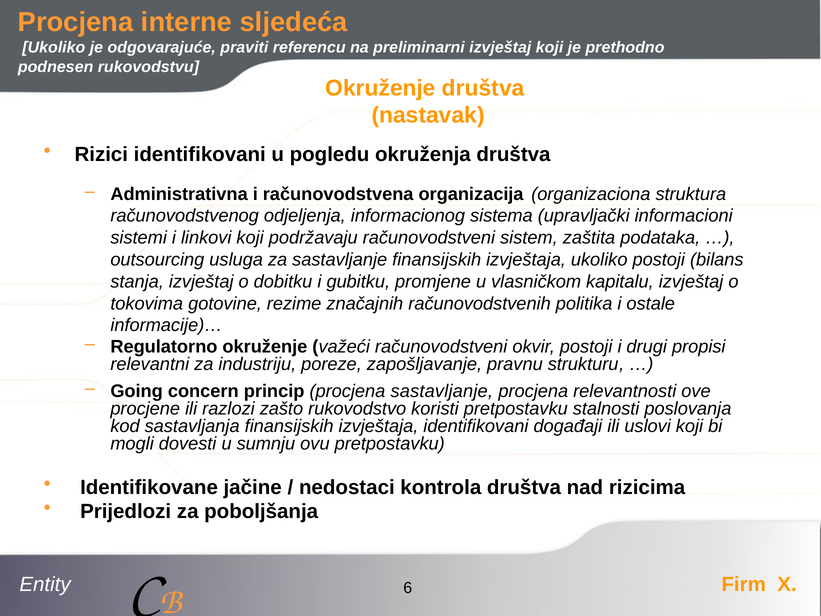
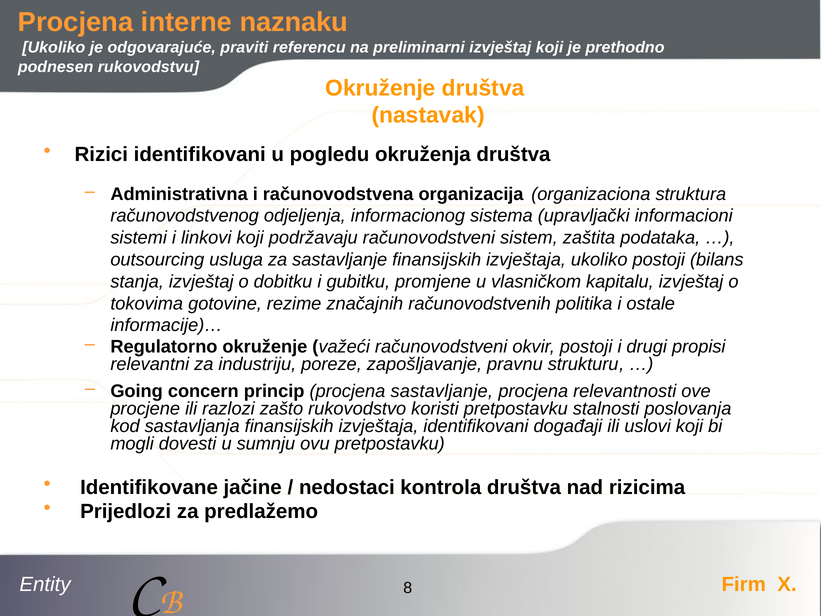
sljedeća: sljedeća -> naznaku
poboljšanja: poboljšanja -> predlažemo
6: 6 -> 8
